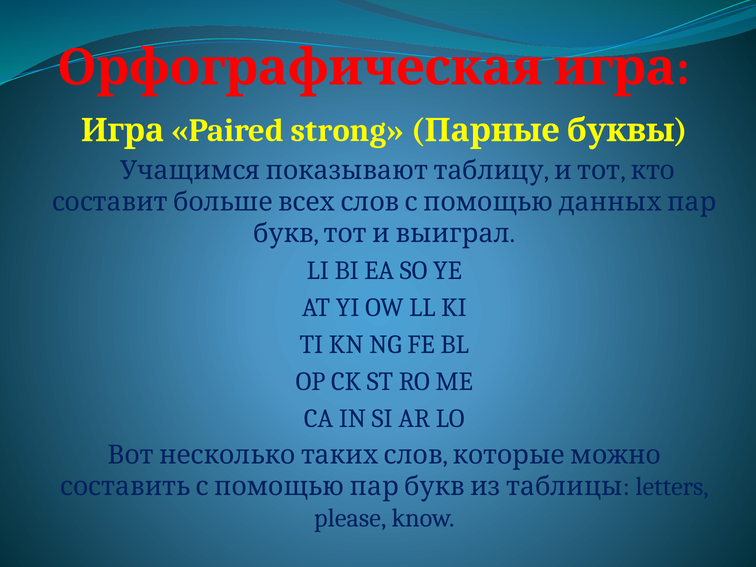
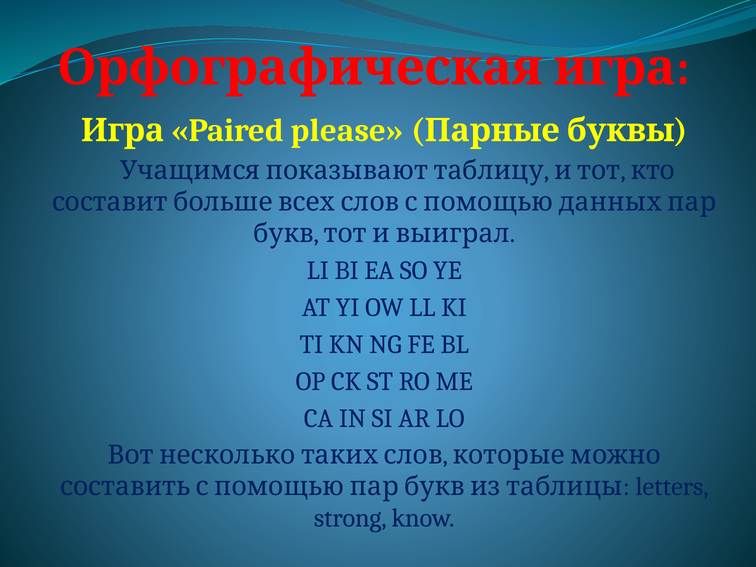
strong: strong -> please
please: please -> strong
